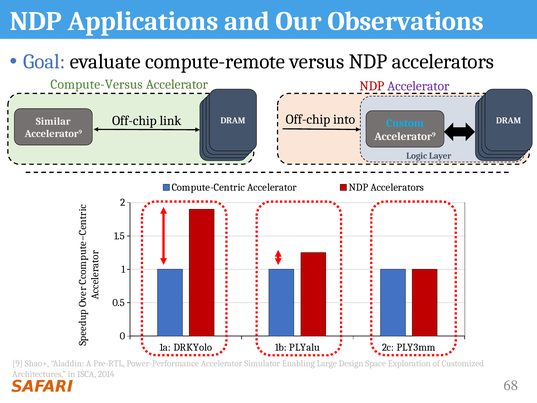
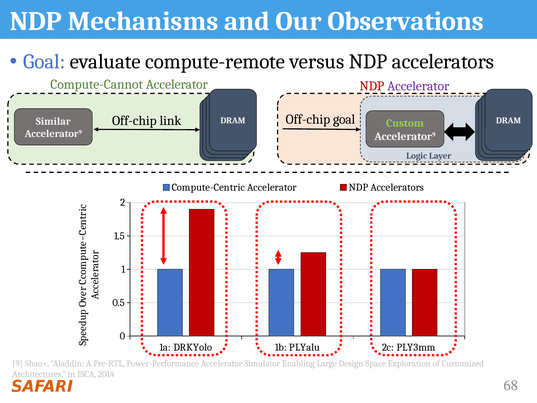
Applications: Applications -> Mechanisms
Compute-Versus: Compute-Versus -> Compute-Cannot
Off-chip into: into -> goal
Custom colour: light blue -> light green
